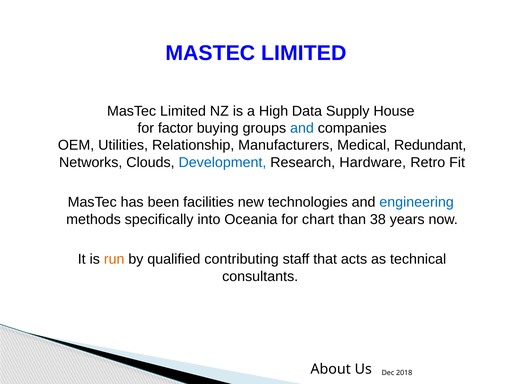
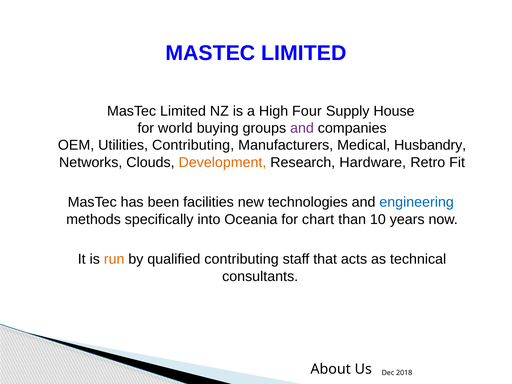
Data: Data -> Four
factor: factor -> world
and at (302, 128) colour: blue -> purple
Utilities Relationship: Relationship -> Contributing
Redundant: Redundant -> Husbandry
Development colour: blue -> orange
38: 38 -> 10
